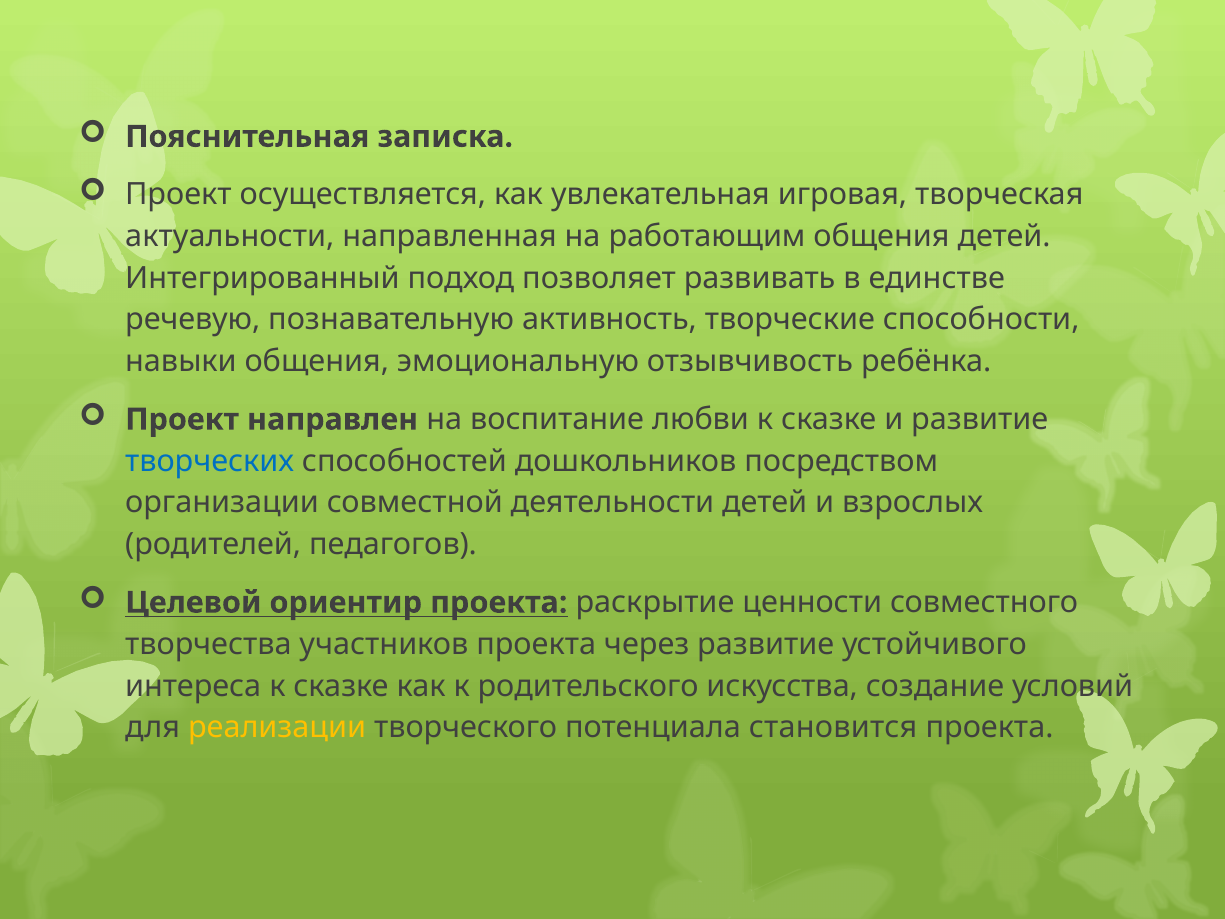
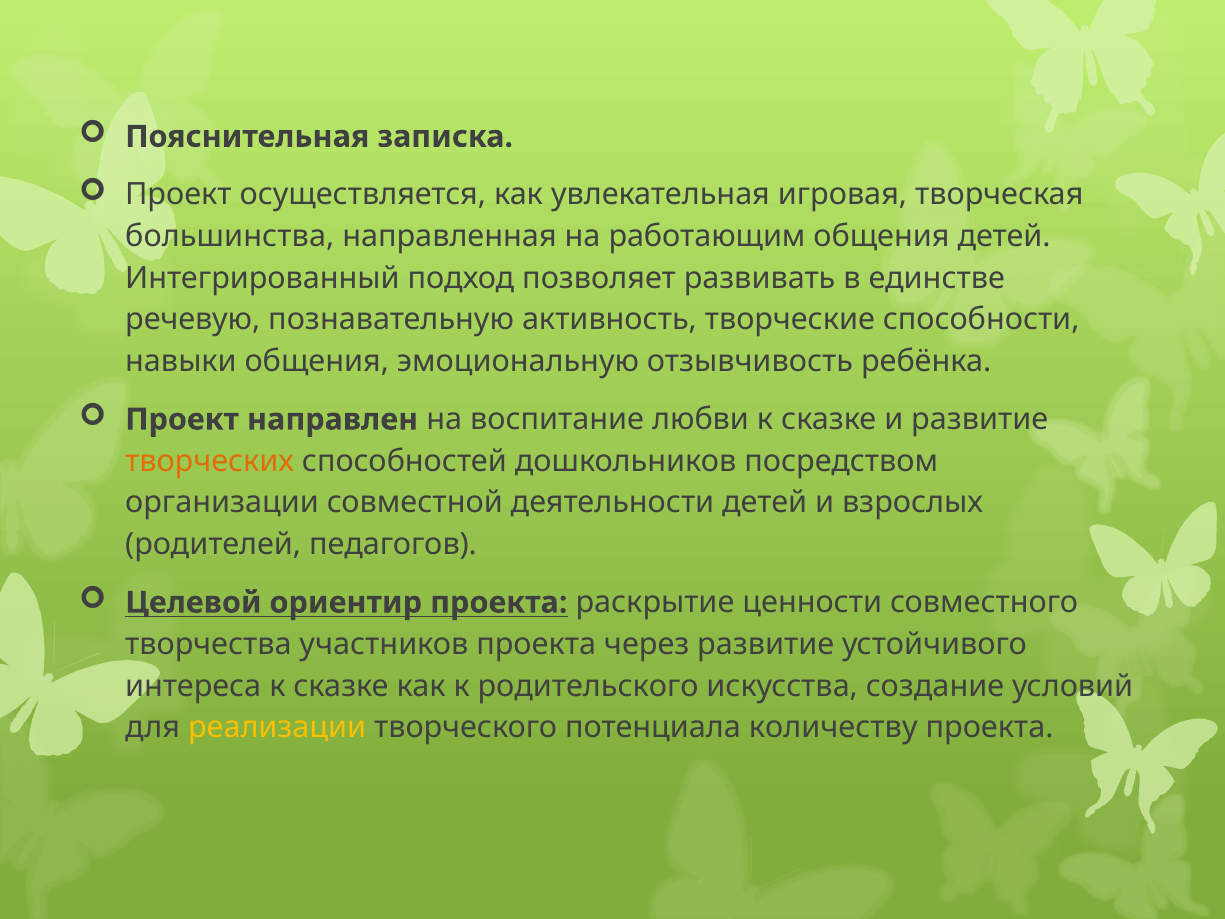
актуальности: актуальности -> большинства
творческих colour: blue -> orange
становится: становится -> количеству
